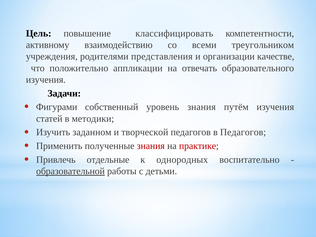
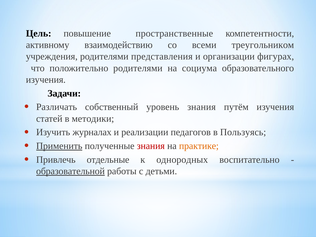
классифицировать: классифицировать -> пространственные
качестве: качестве -> фигурах
положительно аппликации: аппликации -> родителями
отвечать: отвечать -> социума
Фигурами: Фигурами -> Различать
заданном: заданном -> журналах
творческой: творческой -> реализации
в Педагогов: Педагогов -> Пользуясь
Применить underline: none -> present
практике colour: red -> orange
